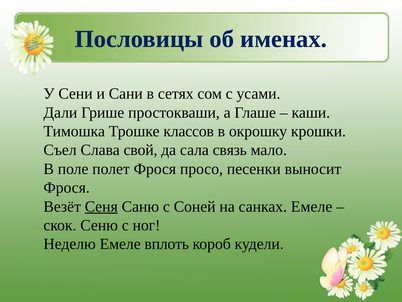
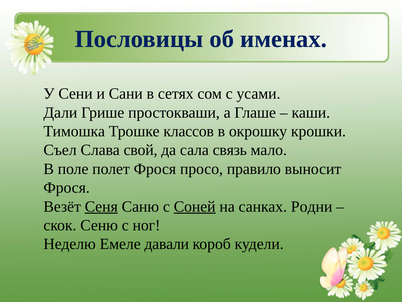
песенки: песенки -> правило
Соней underline: none -> present
санках Емеле: Емеле -> Родни
вплоть: вплоть -> давали
